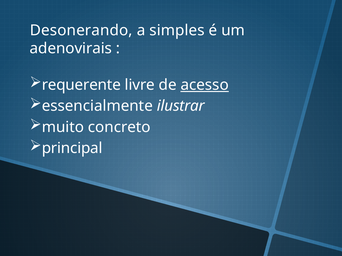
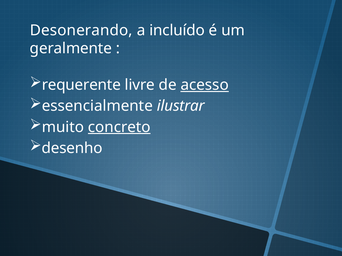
simples: simples -> incluído
adenovirais: adenovirais -> geralmente
concreto underline: none -> present
principal: principal -> desenho
